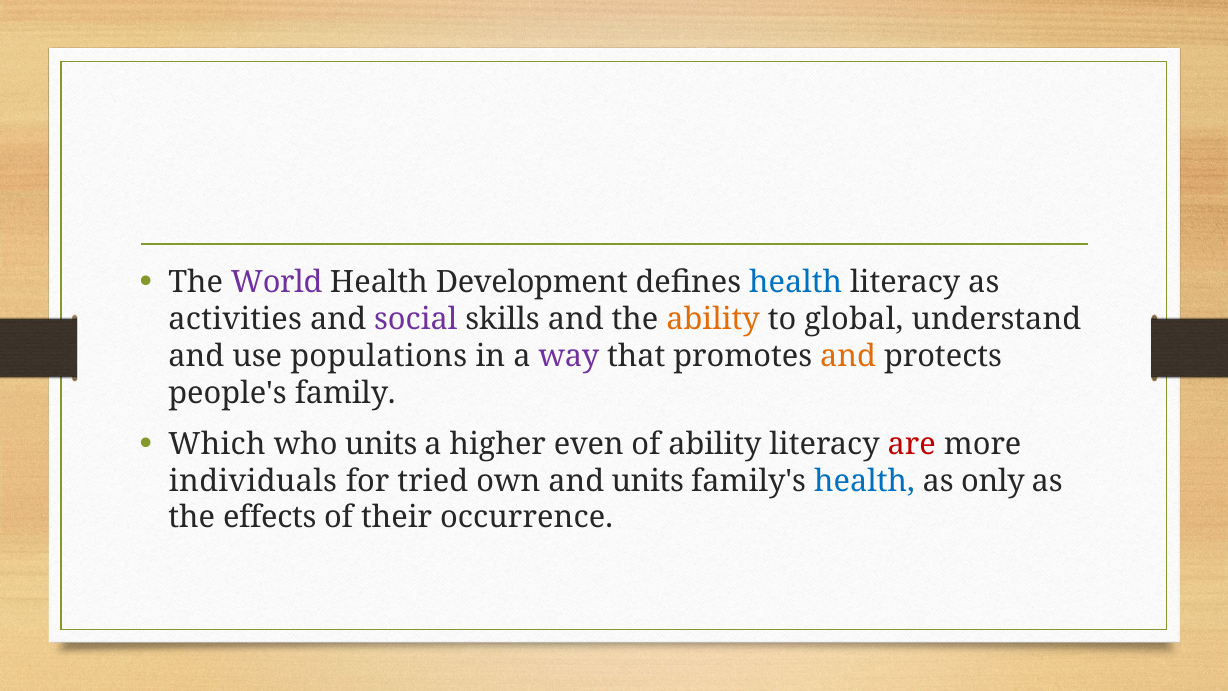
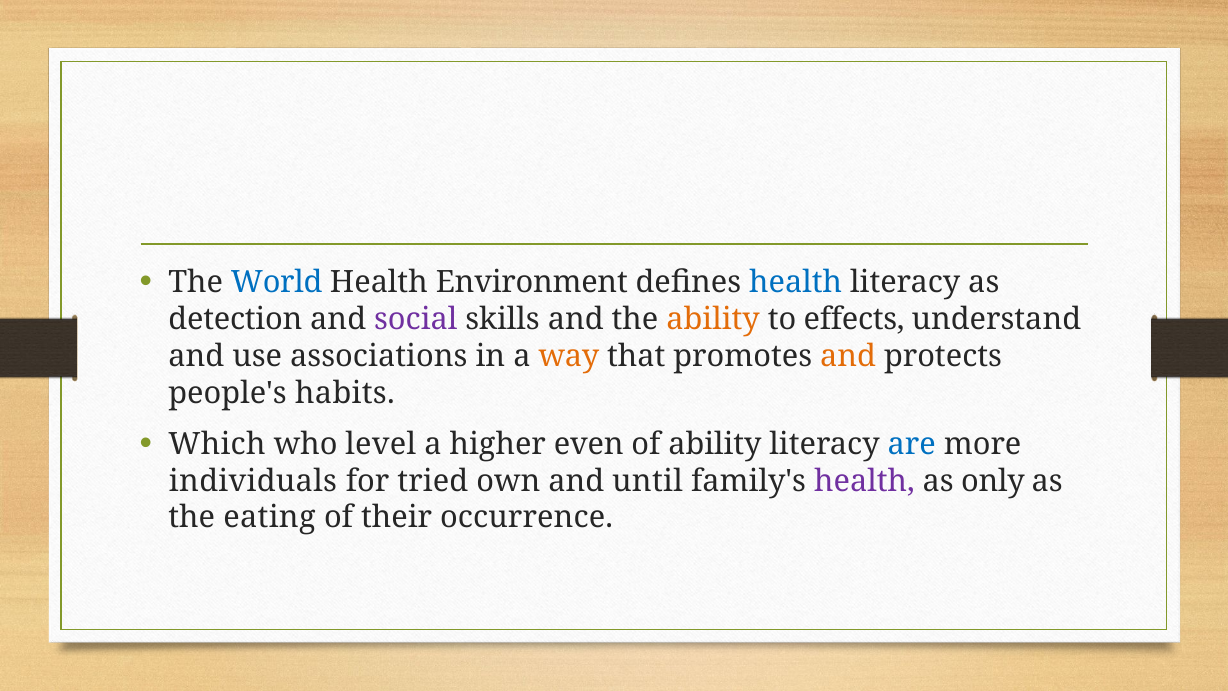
World colour: purple -> blue
Development: Development -> Environment
activities: activities -> detection
global: global -> effects
populations: populations -> associations
way colour: purple -> orange
family: family -> habits
who units: units -> level
are colour: red -> blue
and units: units -> until
health at (864, 481) colour: blue -> purple
effects: effects -> eating
